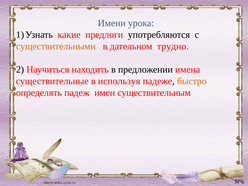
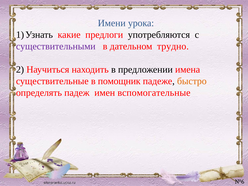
существительными colour: orange -> purple
используя: используя -> помощник
существительным: существительным -> вспомогательные
